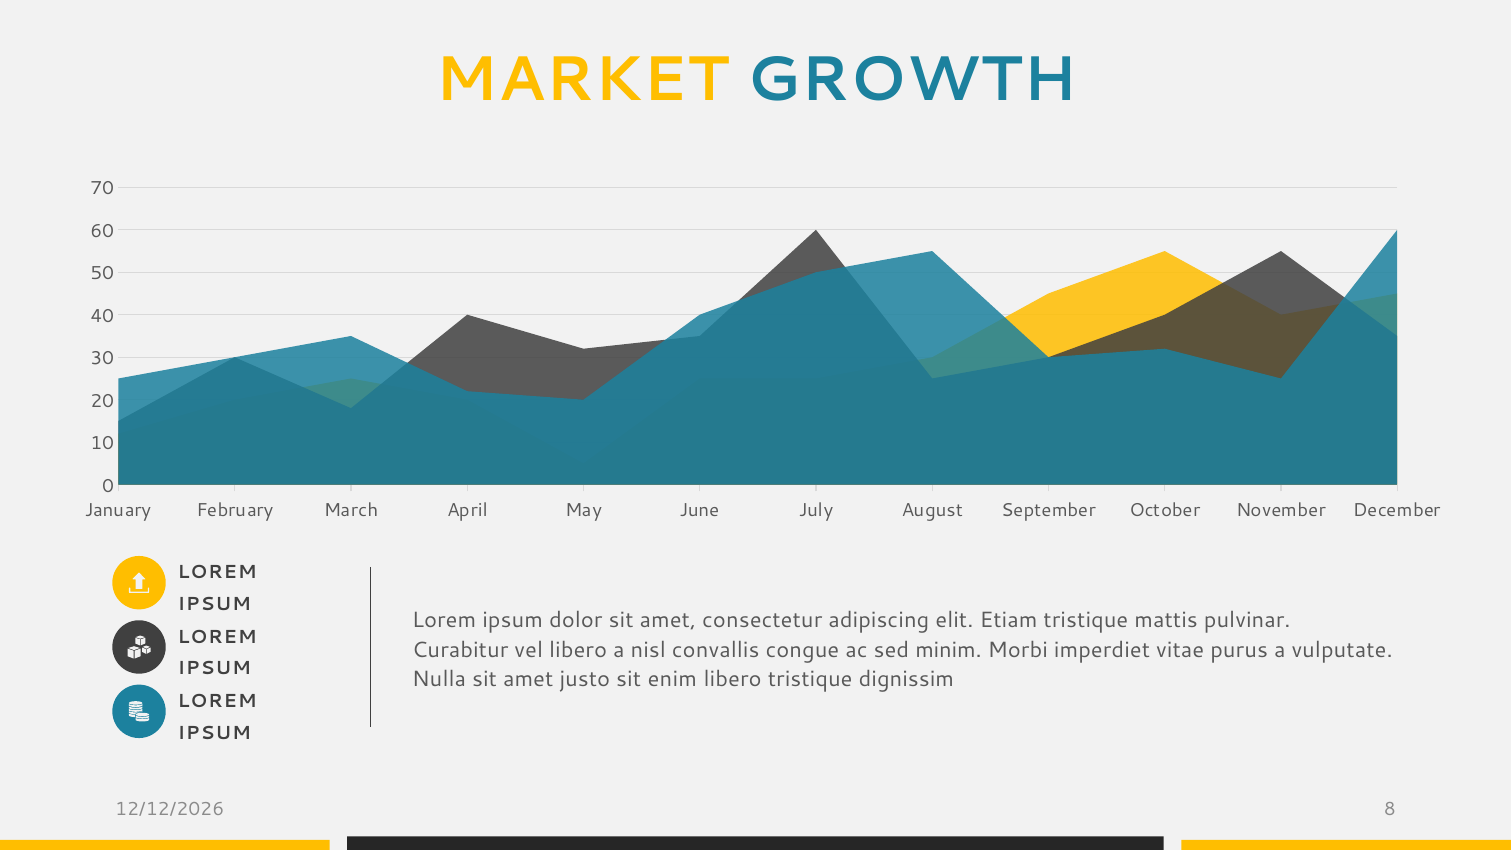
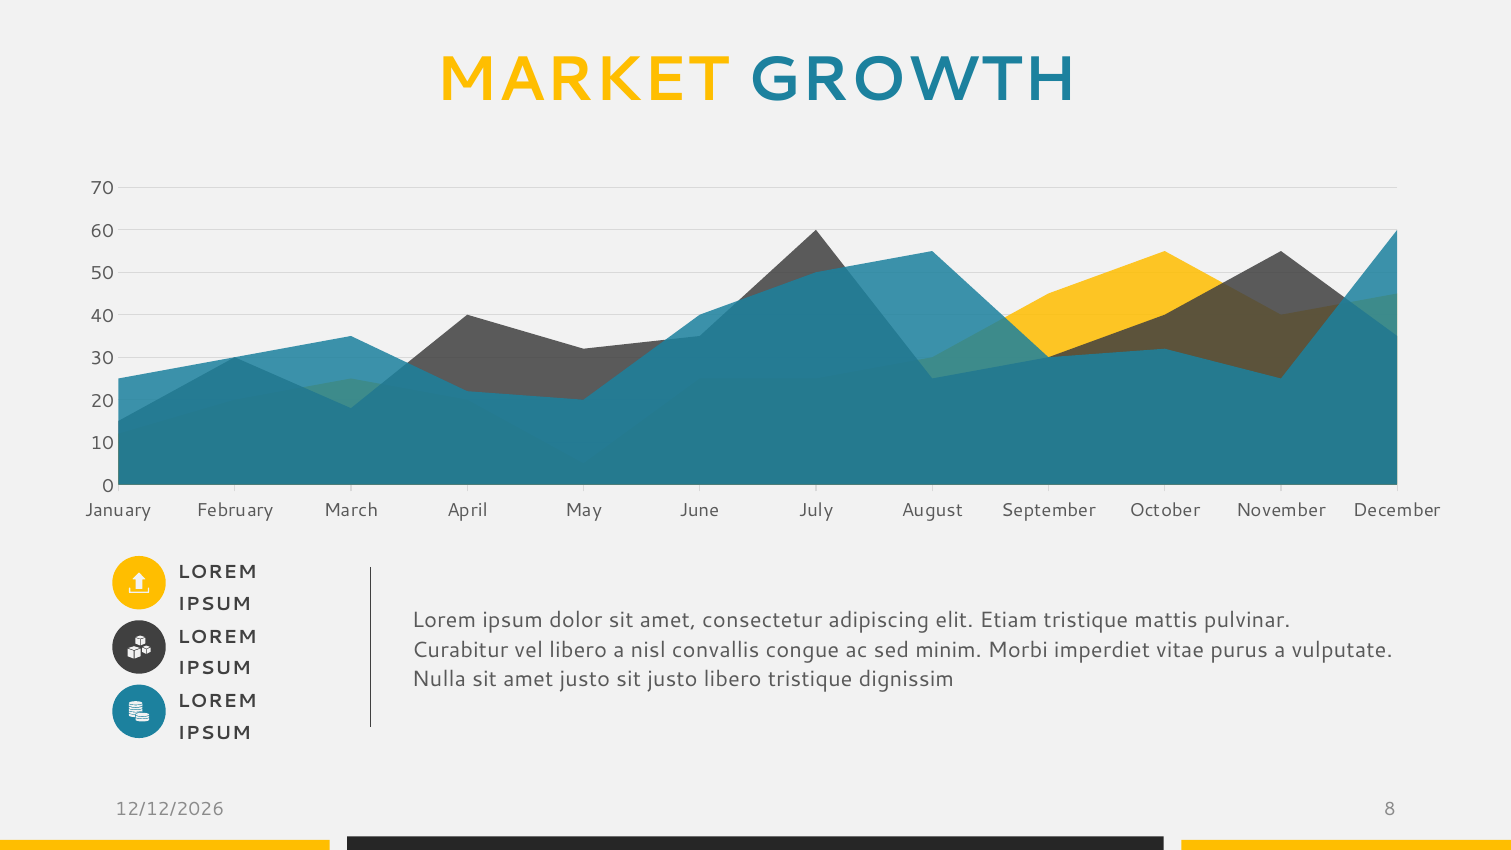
sit enim: enim -> justo
